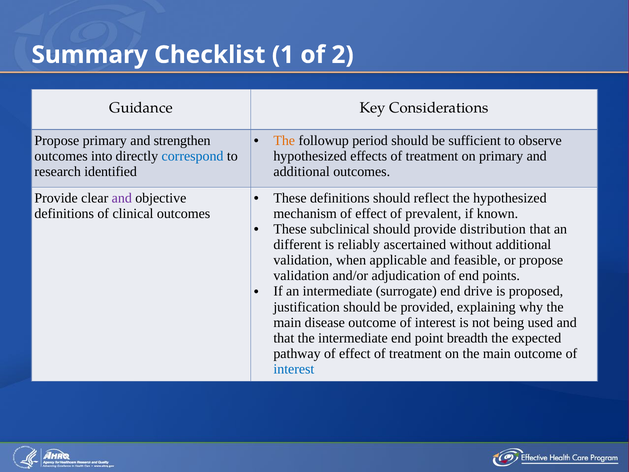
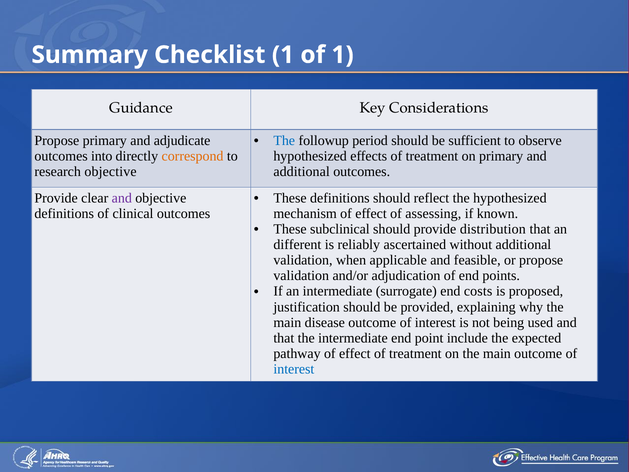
of 2: 2 -> 1
The at (284, 140) colour: orange -> blue
strengthen: strengthen -> adjudicate
correspond colour: blue -> orange
research identified: identified -> objective
prevalent: prevalent -> assessing
drive: drive -> costs
breadth: breadth -> include
